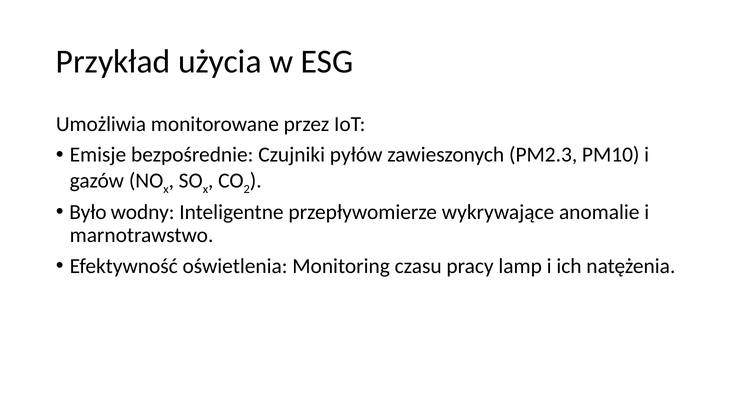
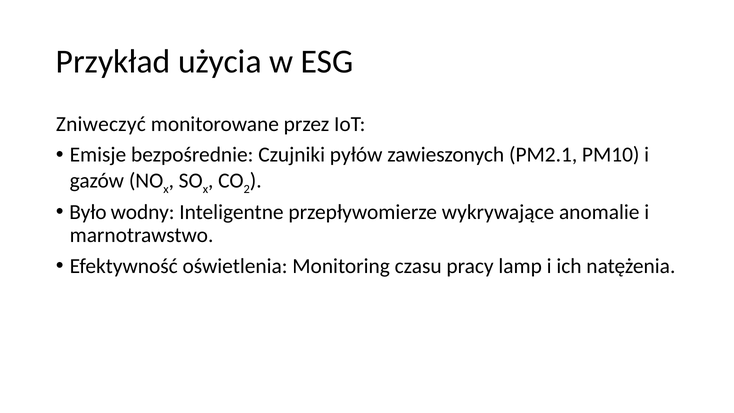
Umożliwia: Umożliwia -> Zniweczyć
PM2.3: PM2.3 -> PM2.1
